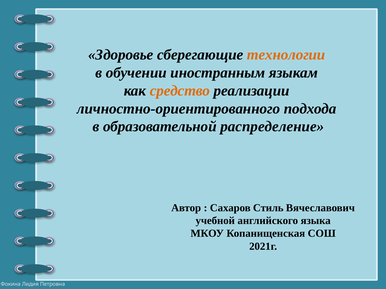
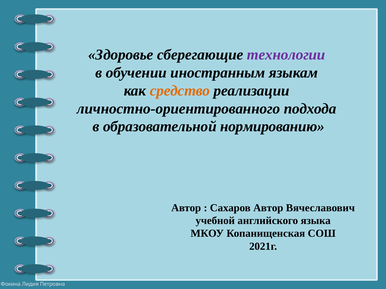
технологии colour: orange -> purple
распределение: распределение -> нормированию
Сахаров Стиль: Стиль -> Автор
